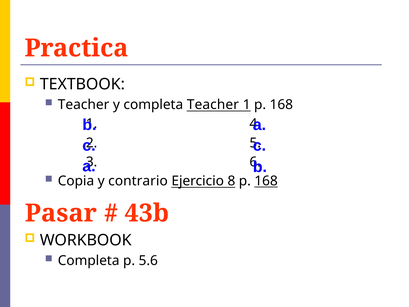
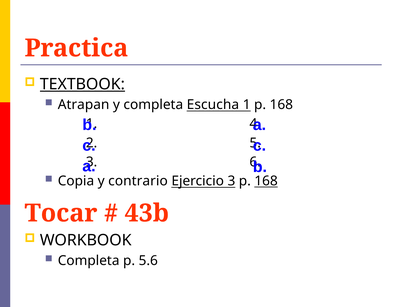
TEXTBOOK underline: none -> present
Teacher at (84, 105): Teacher -> Atrapan
completa Teacher: Teacher -> Escucha
Ejercicio 8: 8 -> 3
Pasar: Pasar -> Tocar
